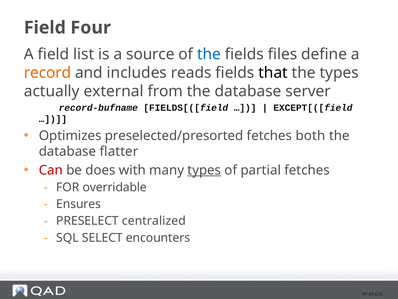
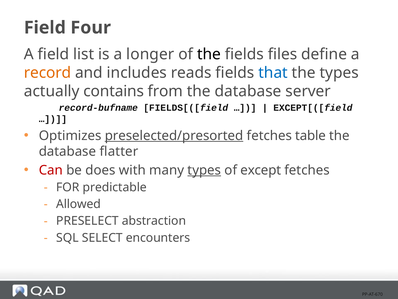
source: source -> longer
the at (209, 54) colour: blue -> black
that colour: black -> blue
external: external -> contains
preselected/presorted underline: none -> present
both: both -> table
partial: partial -> except
overridable: overridable -> predictable
Ensures: Ensures -> Allowed
centralized: centralized -> abstraction
